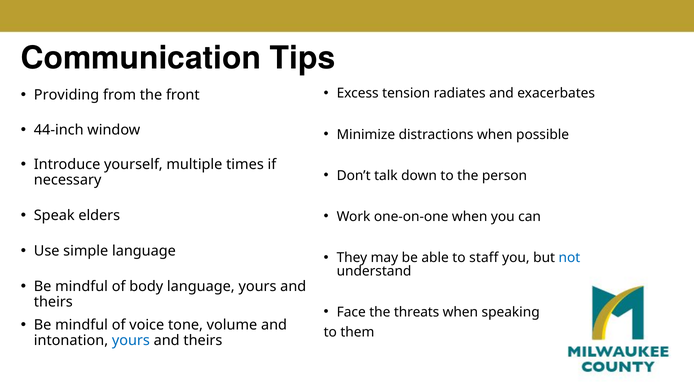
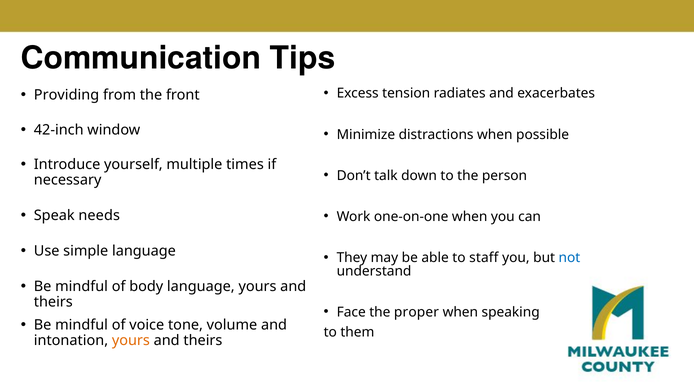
44-inch: 44-inch -> 42-inch
elders: elders -> needs
threats: threats -> proper
yours at (131, 341) colour: blue -> orange
